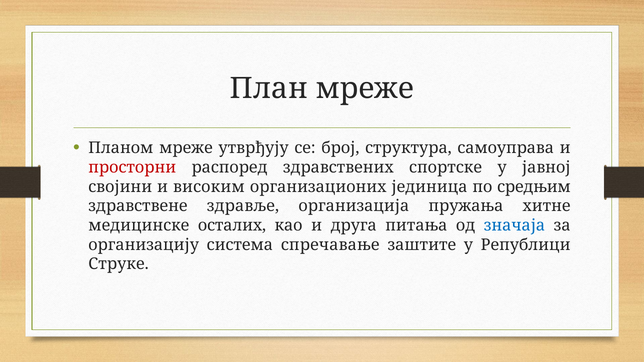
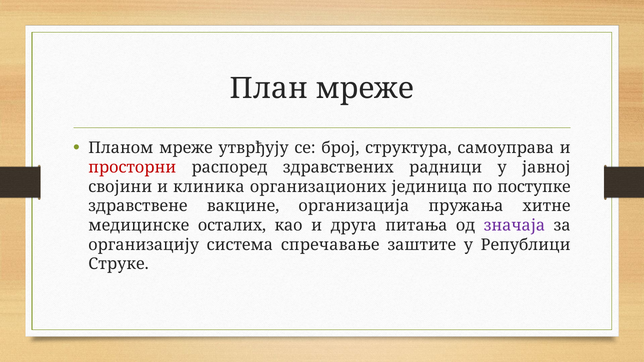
спортске: спортске -> радници
високим: високим -> клиника
средњим: средњим -> поступке
здравље: здравље -> вакцине
значаја colour: blue -> purple
